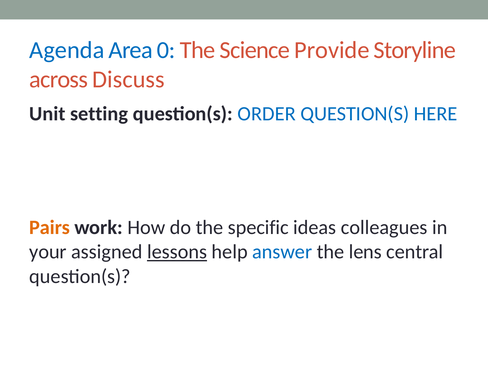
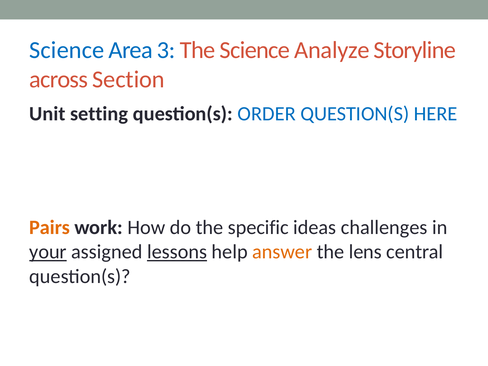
Agenda at (67, 50): Agenda -> Science
0: 0 -> 3
Provide: Provide -> Analyze
Discuss: Discuss -> Section
colleagues: colleagues -> challenges
your underline: none -> present
answer colour: blue -> orange
